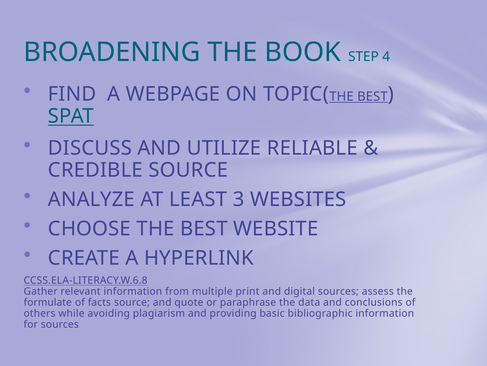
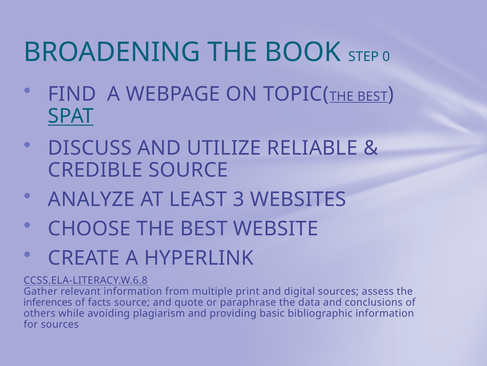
4: 4 -> 0
formulate: formulate -> inferences
